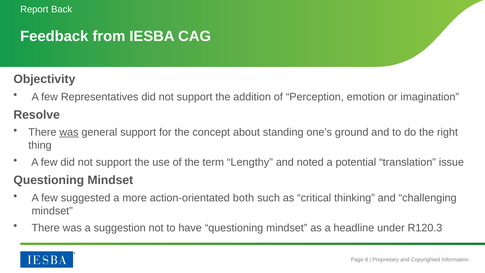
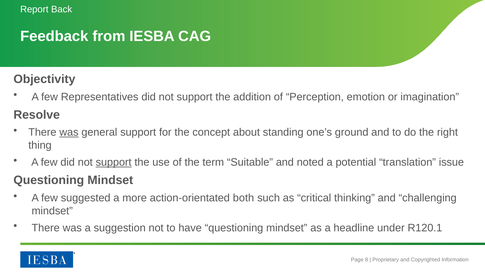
support at (114, 162) underline: none -> present
Lengthy: Lengthy -> Suitable
R120.3: R120.3 -> R120.1
